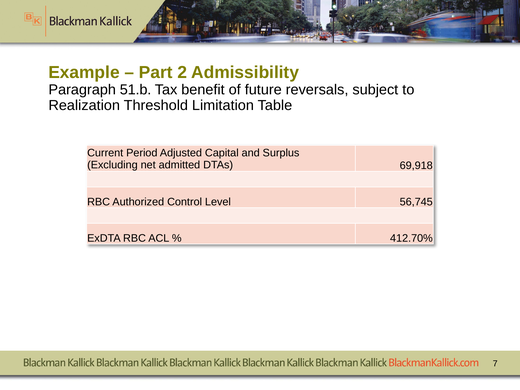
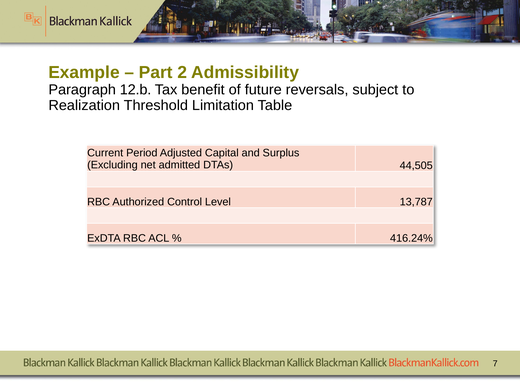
51.b: 51.b -> 12.b
69,918: 69,918 -> 44,505
56,745: 56,745 -> 13,787
412.70%: 412.70% -> 416.24%
